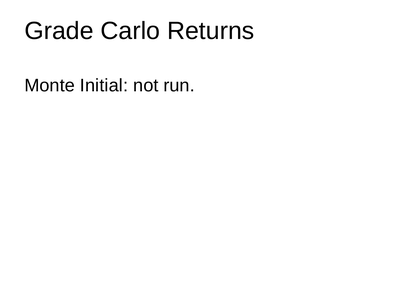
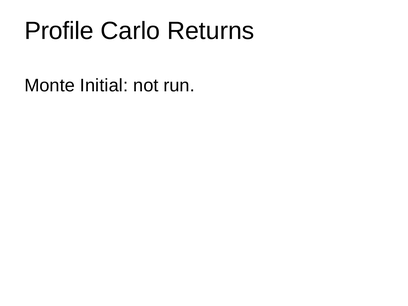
Grade: Grade -> Profile
